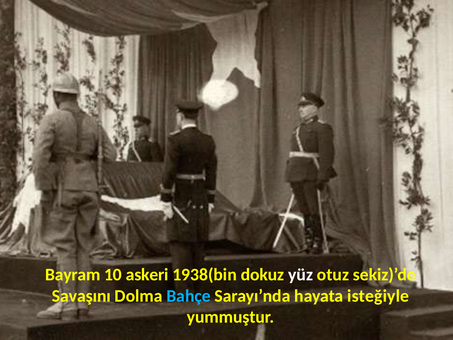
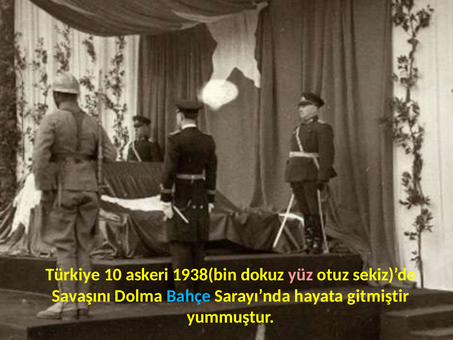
Bayram: Bayram -> Türkiye
yüz colour: white -> pink
isteğiyle: isteğiyle -> gitmiştir
